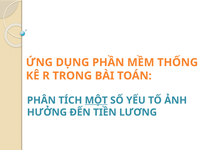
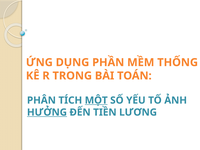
HƯỞNG underline: none -> present
